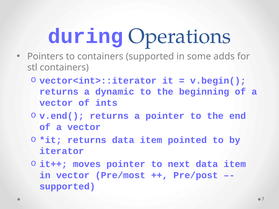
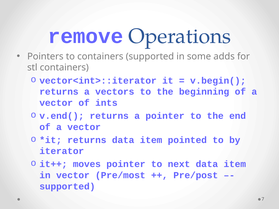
during: during -> remove
dynamic: dynamic -> vectors
